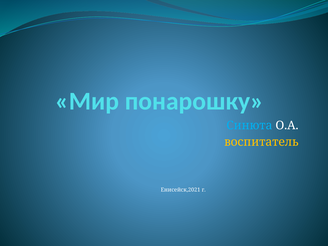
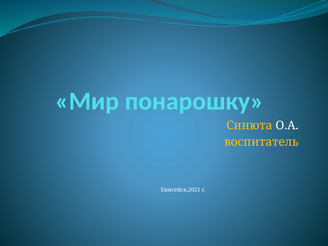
Синюта colour: light blue -> yellow
